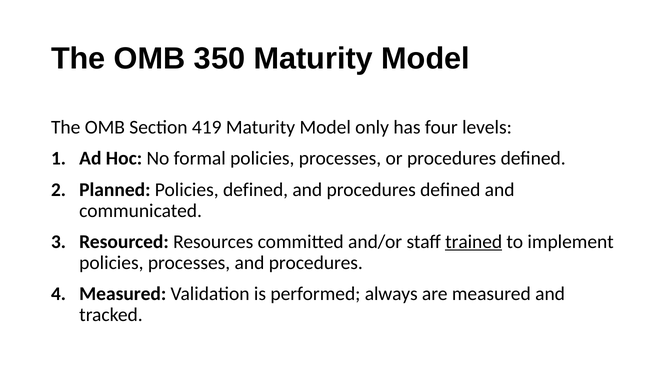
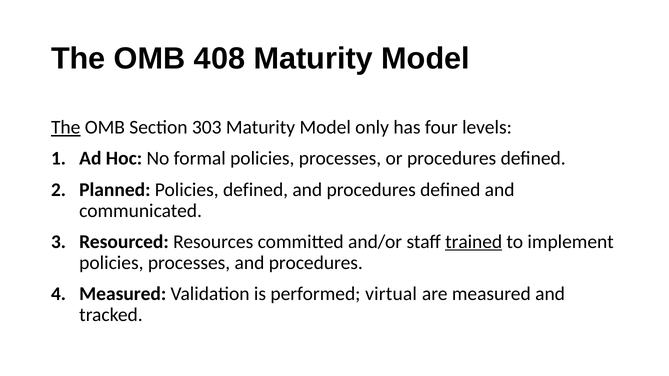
350: 350 -> 408
The at (66, 128) underline: none -> present
419: 419 -> 303
always: always -> virtual
